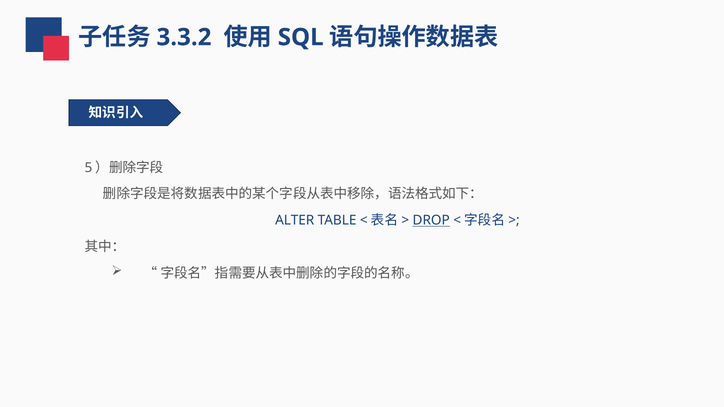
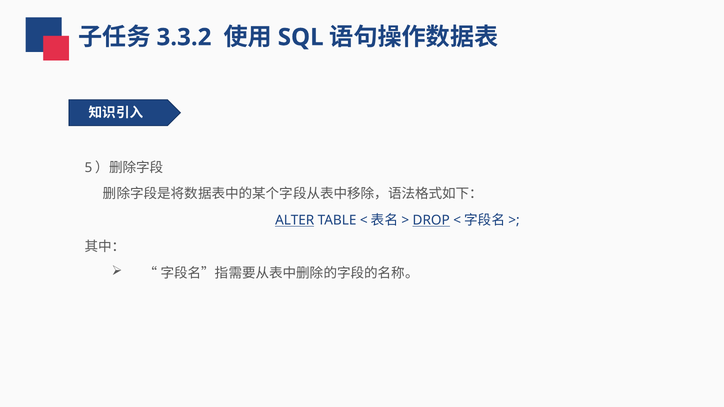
ALTER underline: none -> present
